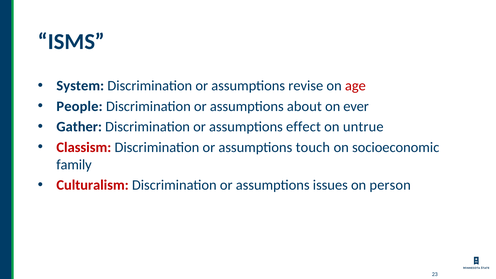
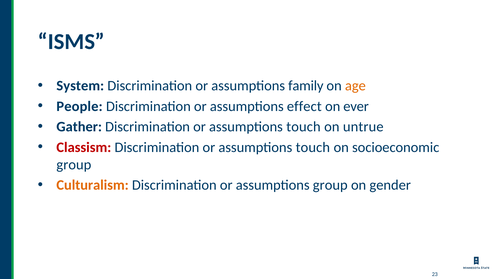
revise: revise -> family
age colour: red -> orange
about: about -> effect
effect at (303, 127): effect -> touch
family at (74, 165): family -> group
Culturalism colour: red -> orange
assumptions issues: issues -> group
person: person -> gender
